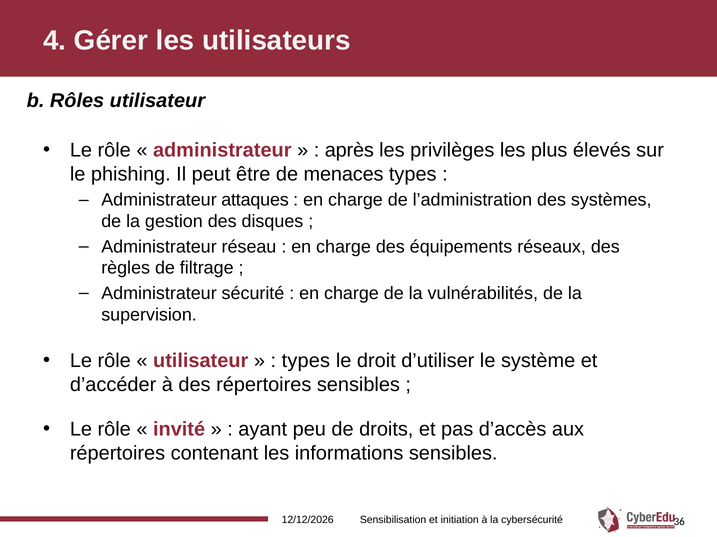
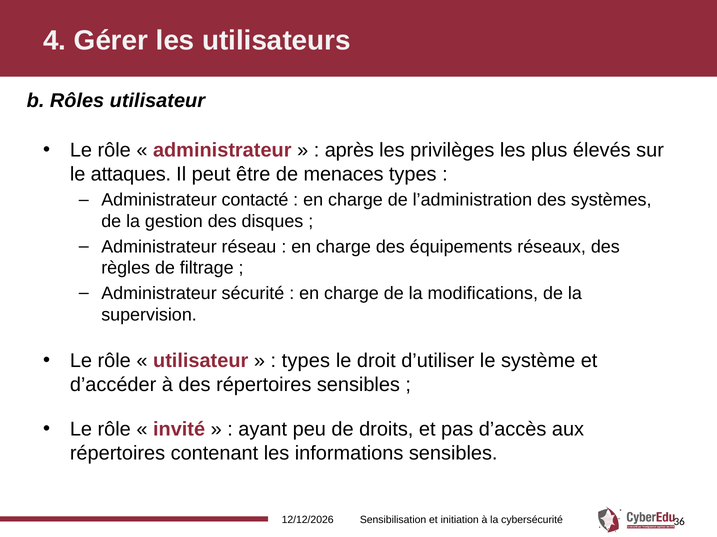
phishing: phishing -> attaques
attaques: attaques -> contacté
vulnérabilités: vulnérabilités -> modifications
